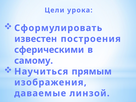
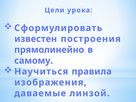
сферическими: сферическими -> прямолинейно
прямым: прямым -> правила
